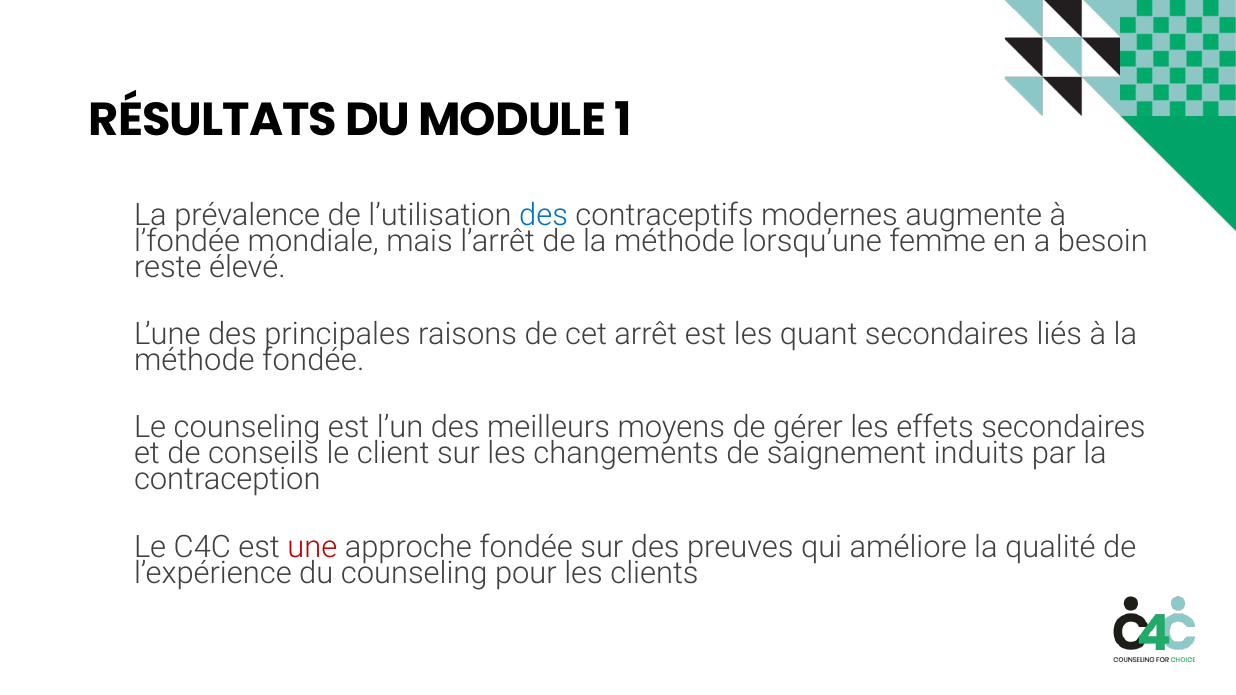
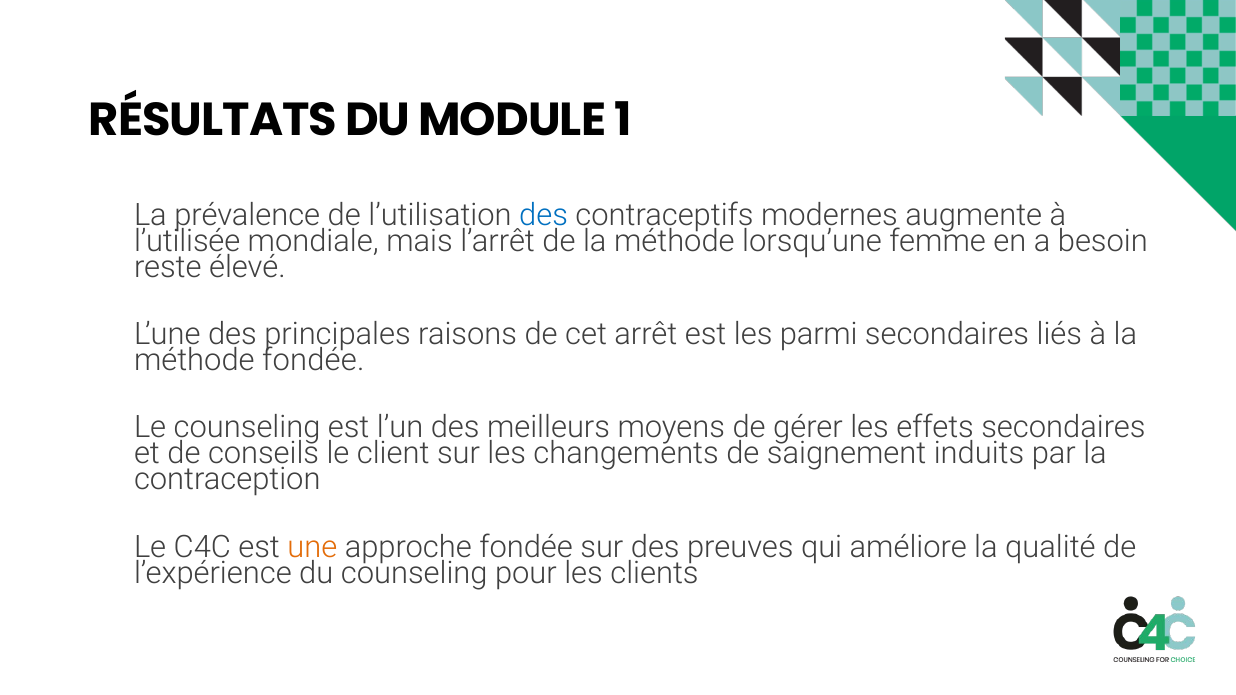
l’fondée: l’fondée -> l’utilisée
quant: quant -> parmi
une colour: red -> orange
